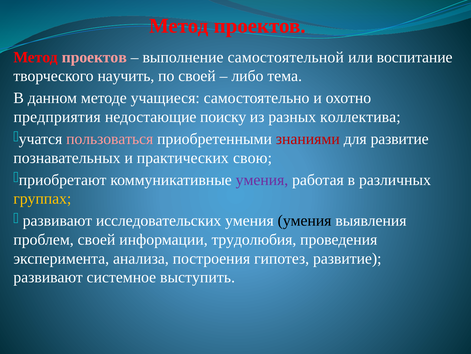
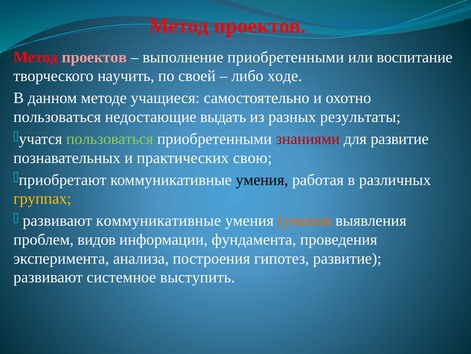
выполнение самостоятельной: самостоятельной -> приобретенными
тема: тема -> ходе
предприятия at (57, 117): предприятия -> пользоваться
поиску: поиску -> выдать
коллектива: коллектива -> результаты
пользоваться at (110, 139) colour: pink -> light green
умения at (262, 179) colour: purple -> black
развивают исследовательских: исследовательских -> коммуникативные
умения at (305, 220) colour: black -> orange
проблем своей: своей -> видов
трудолюбия: трудолюбия -> фундамента
